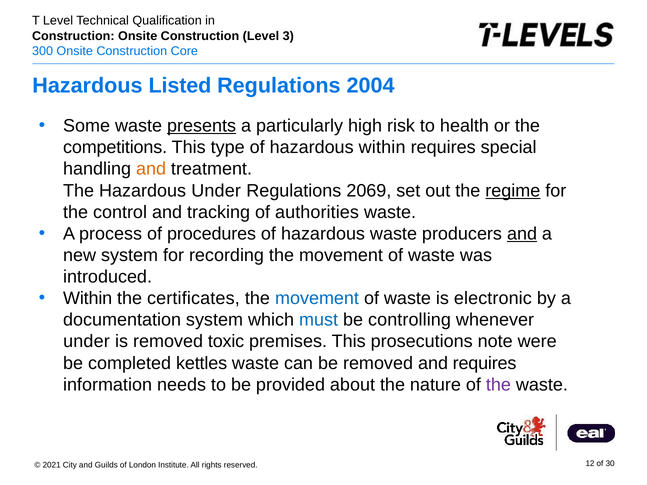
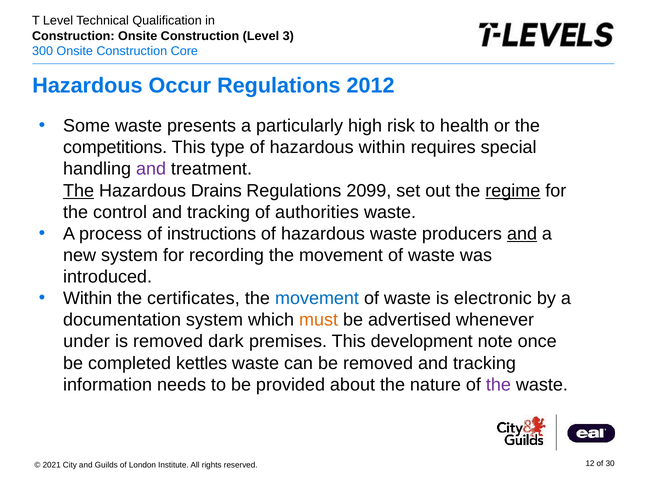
Listed: Listed -> Occur
2004: 2004 -> 2012
presents underline: present -> none
and at (151, 169) colour: orange -> purple
The at (79, 191) underline: none -> present
Hazardous Under: Under -> Drains
2069: 2069 -> 2099
procedures: procedures -> instructions
must colour: blue -> orange
controlling: controlling -> advertised
toxic: toxic -> dark
prosecutions: prosecutions -> development
were: were -> once
removed and requires: requires -> tracking
